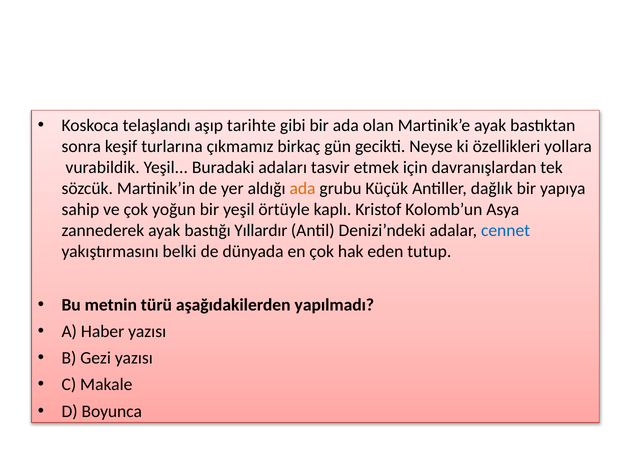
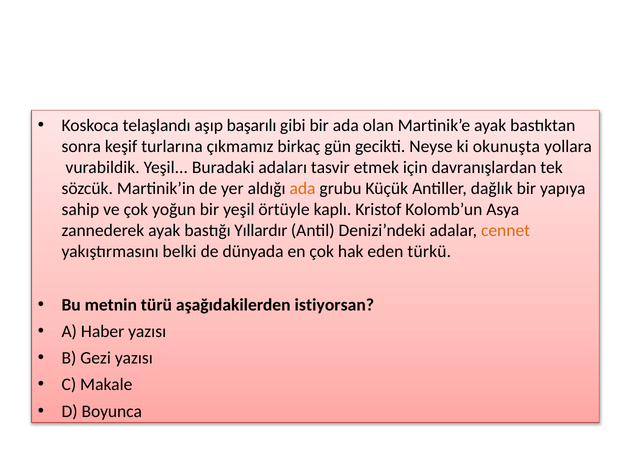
tarihte: tarihte -> başarılı
özellikleri: özellikleri -> okunuşta
cennet colour: blue -> orange
tutup: tutup -> türkü
yapılmadı: yapılmadı -> istiyorsan
